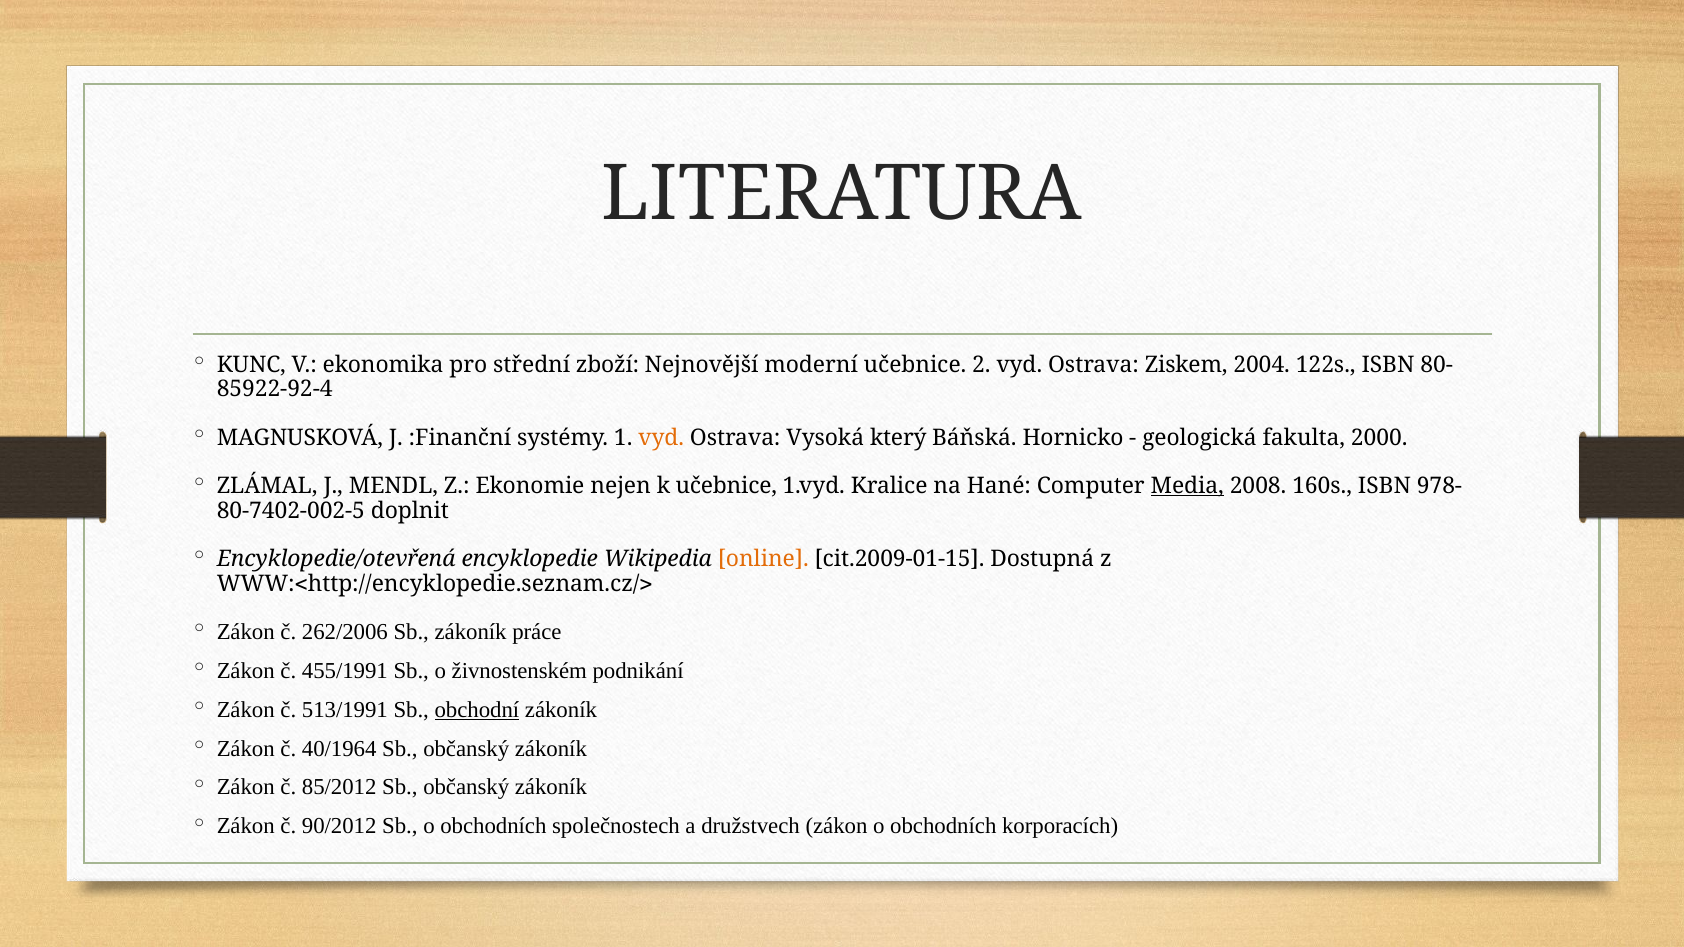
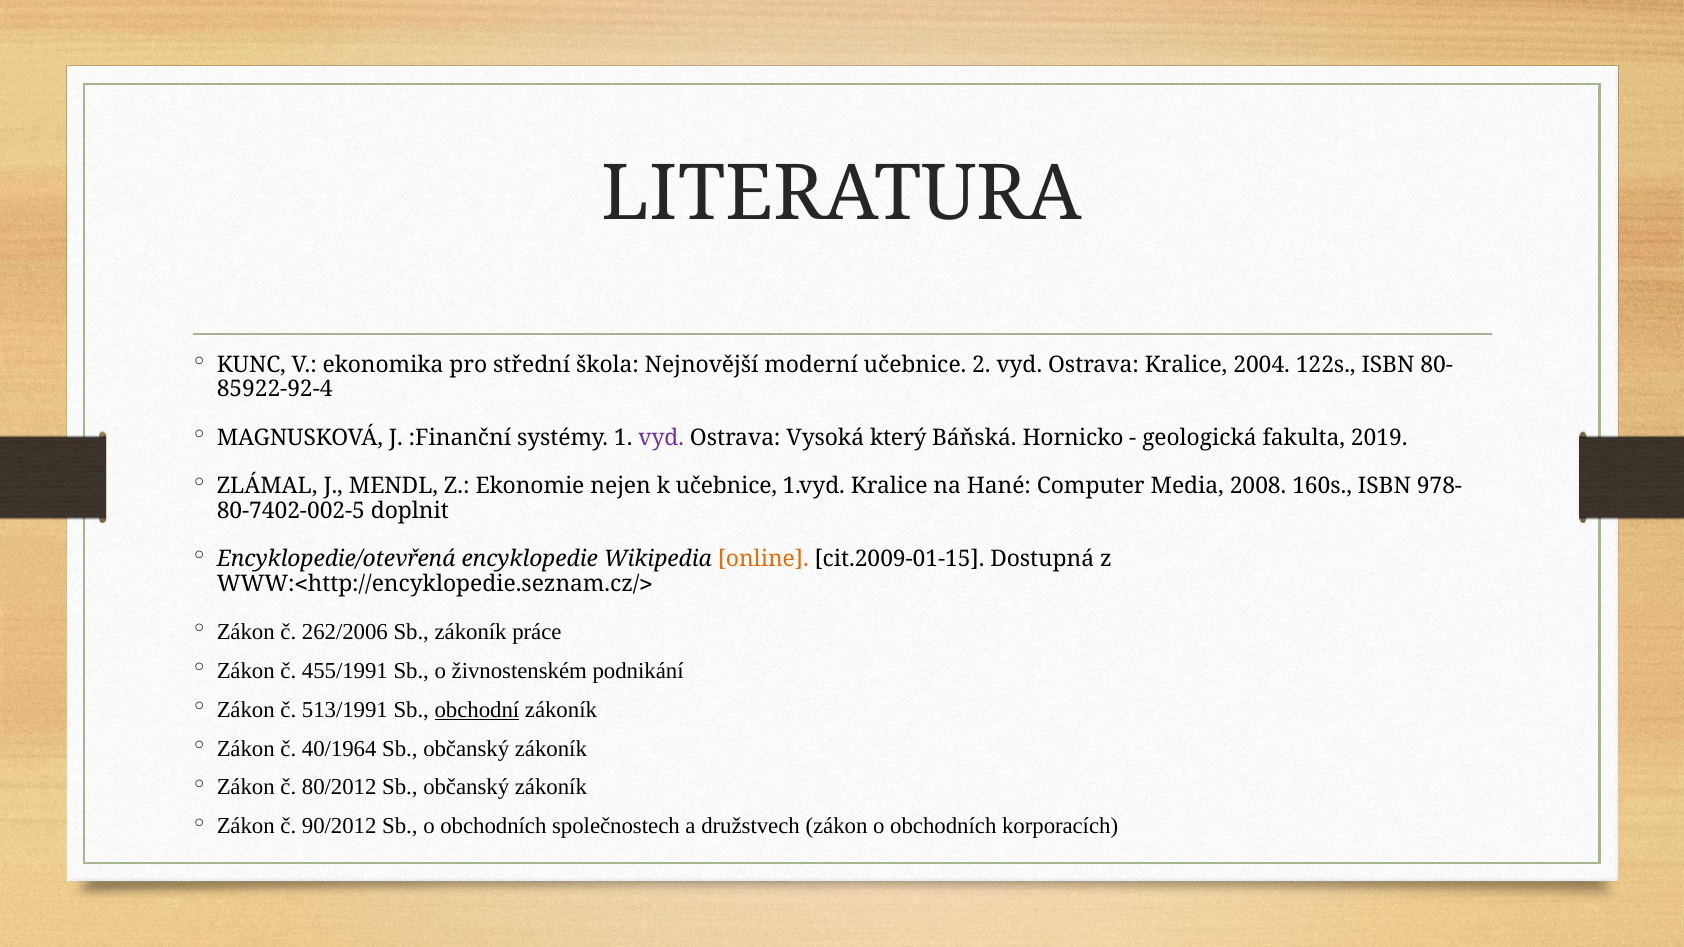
zboží: zboží -> škola
Ostrava Ziskem: Ziskem -> Kralice
vyd at (661, 438) colour: orange -> purple
2000: 2000 -> 2019
Media underline: present -> none
85/2012: 85/2012 -> 80/2012
